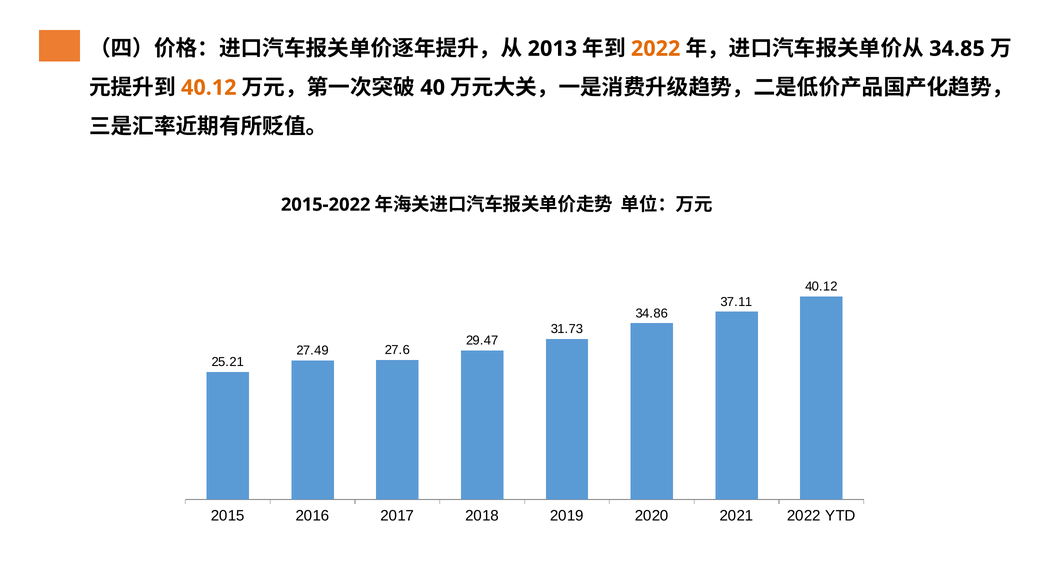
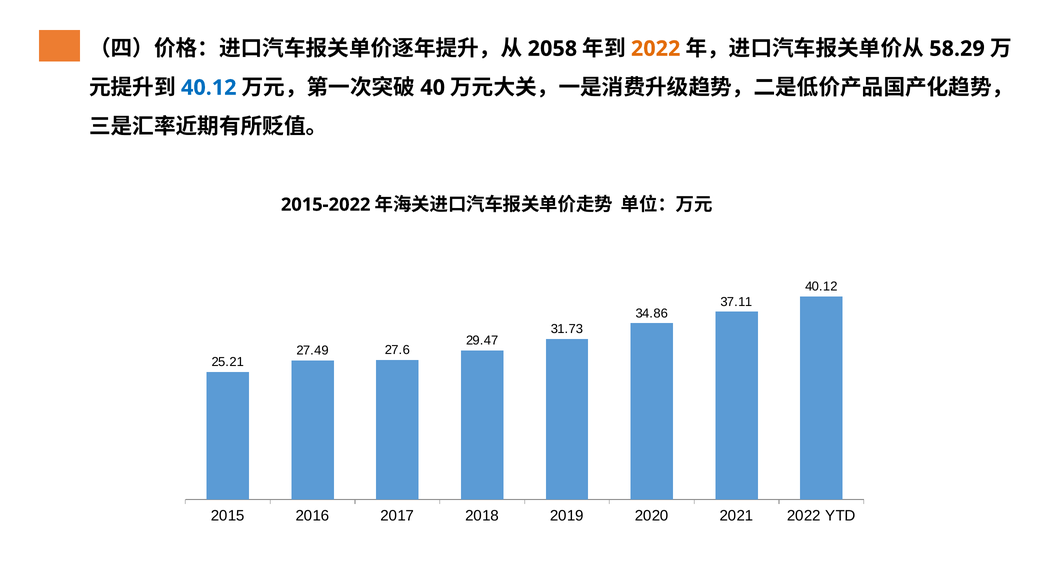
2013: 2013 -> 2058
34.85: 34.85 -> 58.29
40.12 at (209, 88) colour: orange -> blue
